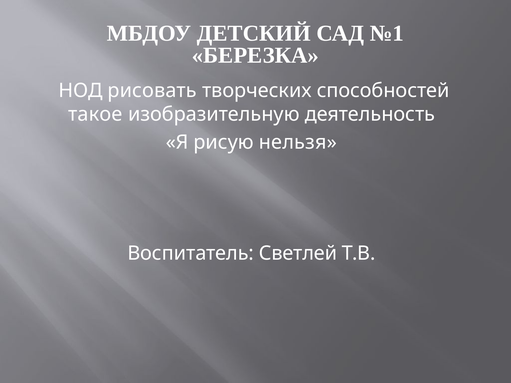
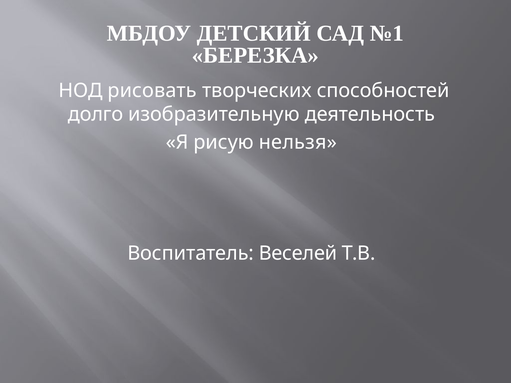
такое: такое -> долго
Светлей: Светлей -> Веселей
